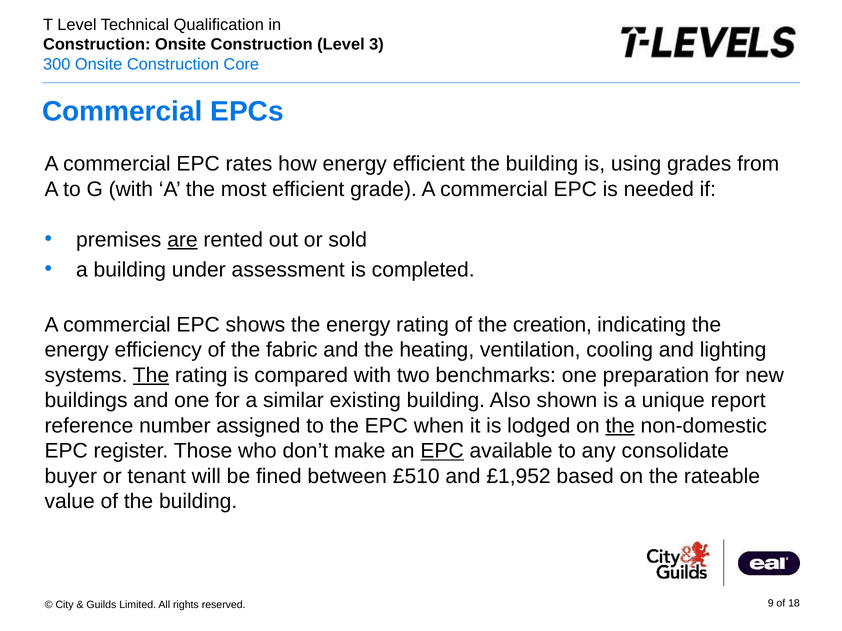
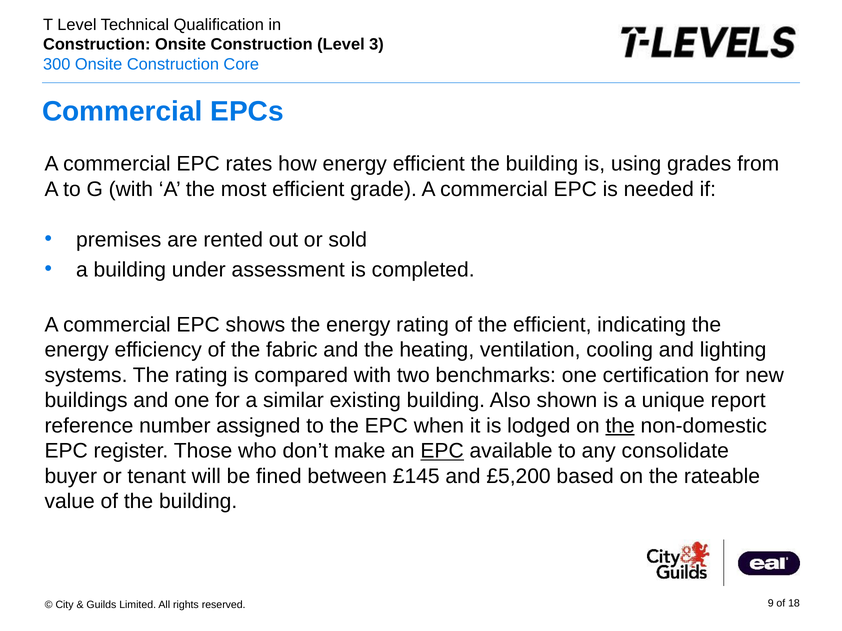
are underline: present -> none
the creation: creation -> efficient
The at (151, 376) underline: present -> none
preparation: preparation -> certification
£510: £510 -> £145
£1,952: £1,952 -> £5,200
